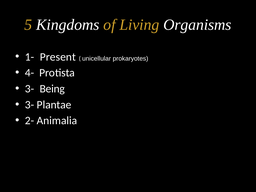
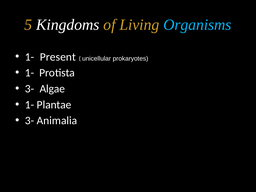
Organisms colour: white -> light blue
4- at (30, 73): 4- -> 1-
Being: Being -> Algae
3- at (30, 105): 3- -> 1-
2- at (30, 121): 2- -> 3-
